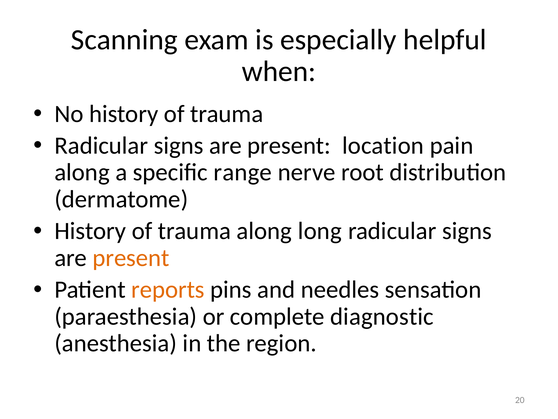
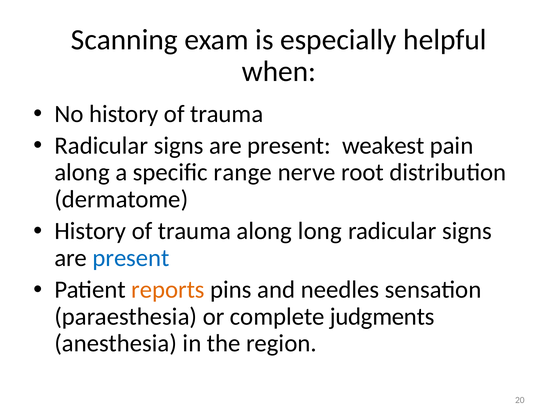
location: location -> weakest
present at (131, 258) colour: orange -> blue
diagnostic: diagnostic -> judgments
